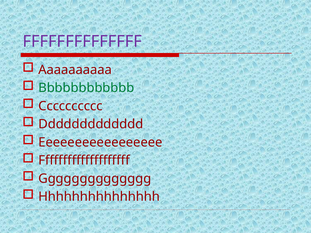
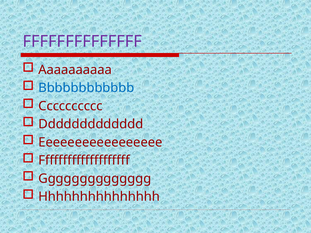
Bbbbbbbbbbbb colour: green -> blue
